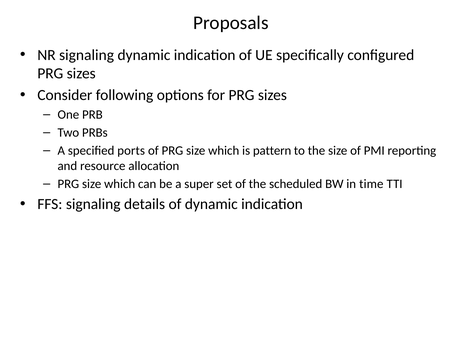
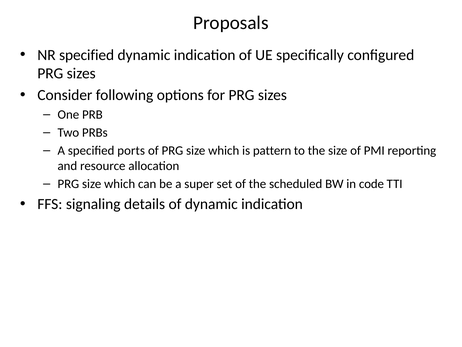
NR signaling: signaling -> specified
time: time -> code
